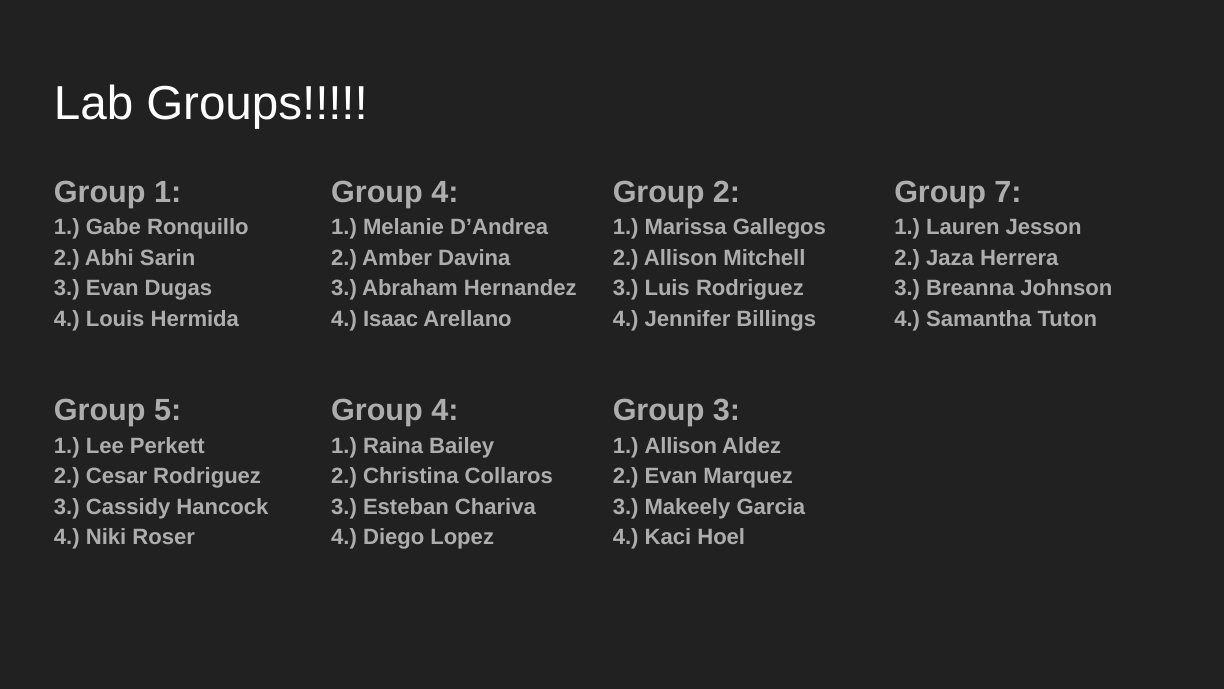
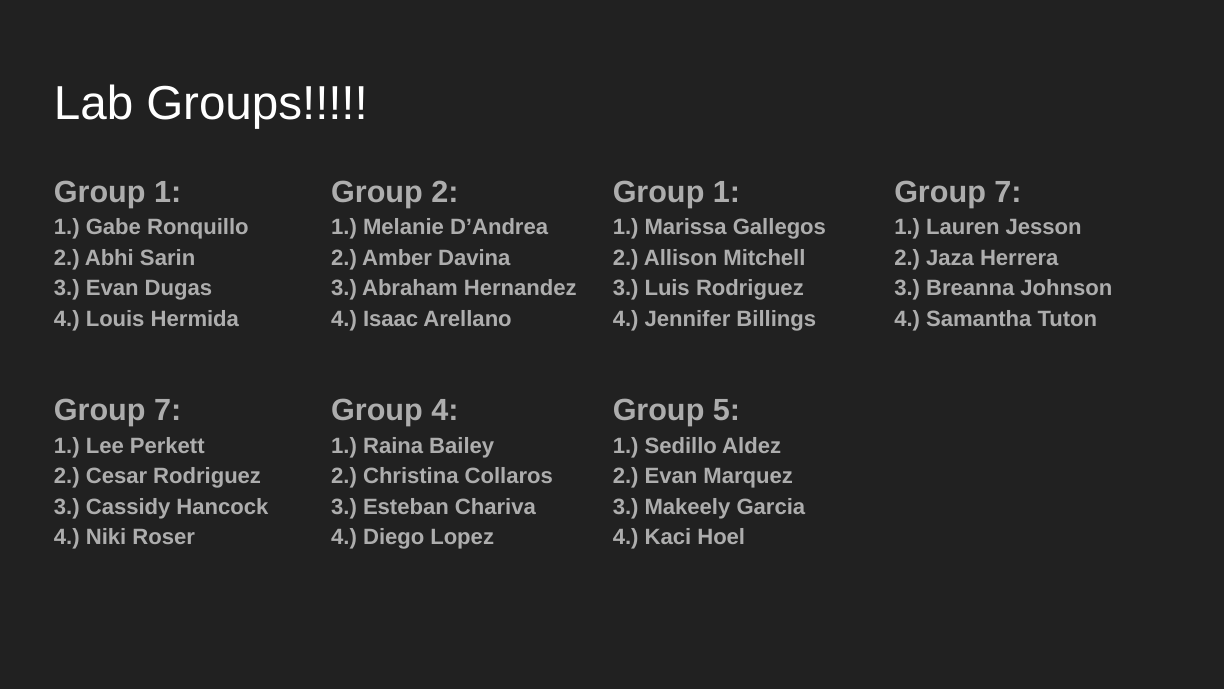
4 at (445, 192): 4 -> 2
2 at (726, 192): 2 -> 1
5 at (168, 410): 5 -> 7
Group 3: 3 -> 5
1 Allison: Allison -> Sedillo
